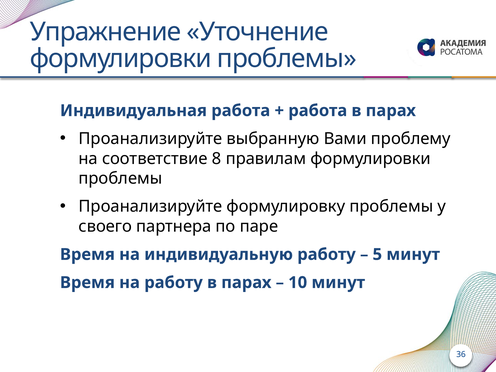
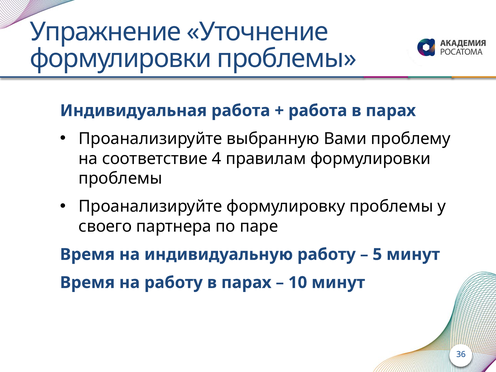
8: 8 -> 4
